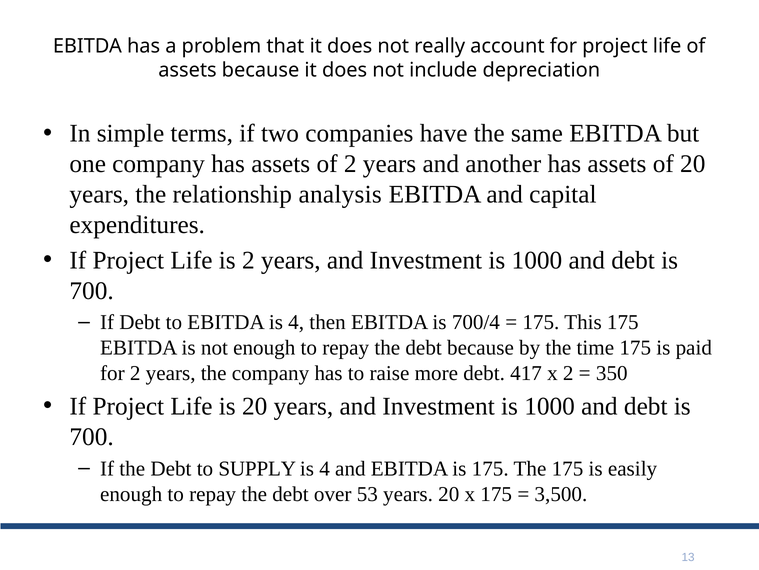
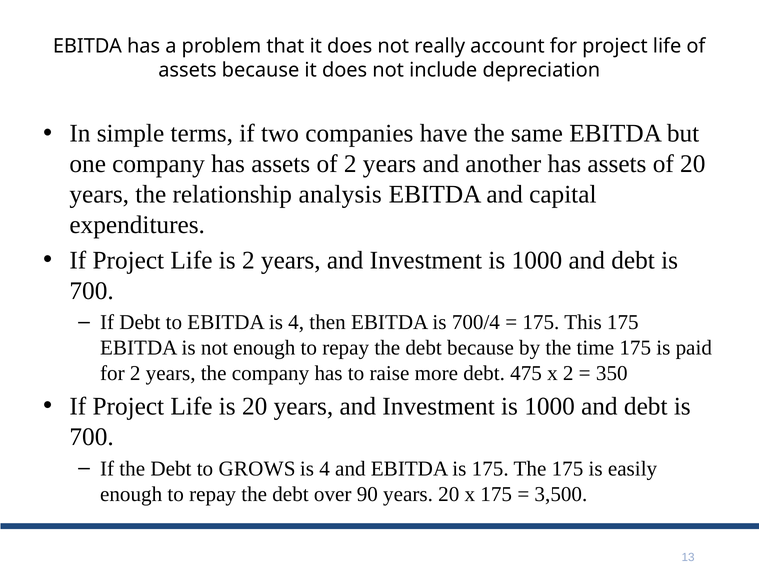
417: 417 -> 475
SUPPLY: SUPPLY -> GROWS
53: 53 -> 90
